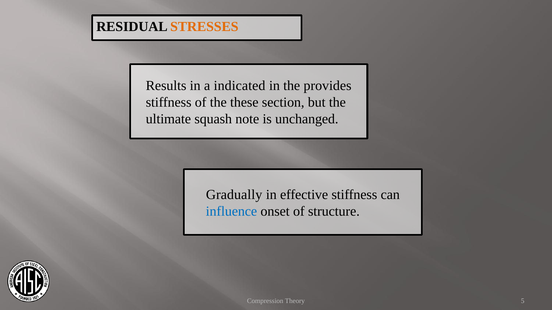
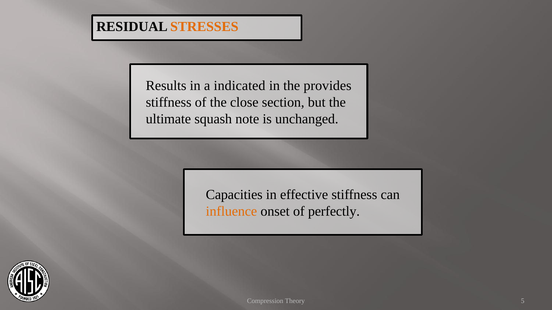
these: these -> close
Gradually: Gradually -> Capacities
influence colour: blue -> orange
structure: structure -> perfectly
